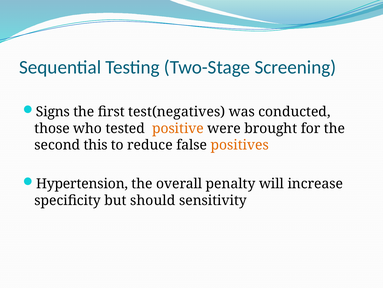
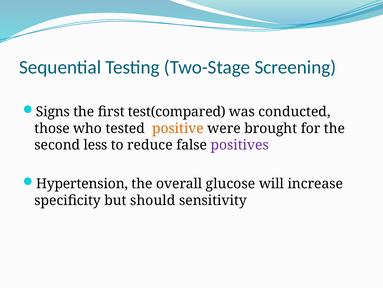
test(negatives: test(negatives -> test(compared
this: this -> less
positives colour: orange -> purple
penalty: penalty -> glucose
